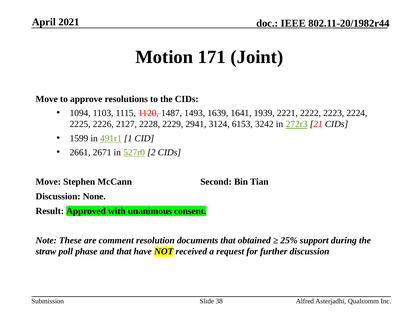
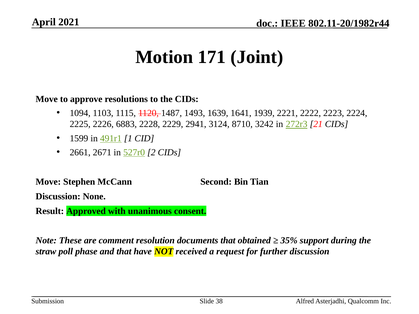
2127: 2127 -> 6883
6153: 6153 -> 8710
25%: 25% -> 35%
